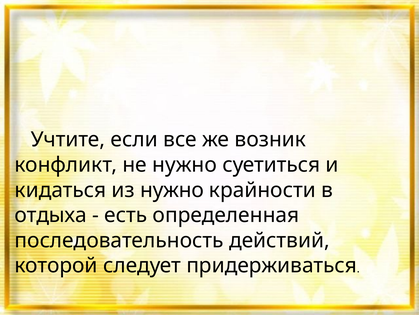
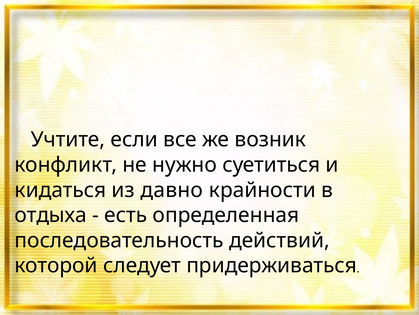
из нужно: нужно -> давно
